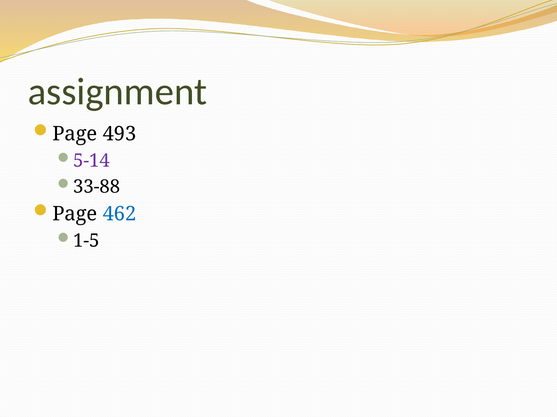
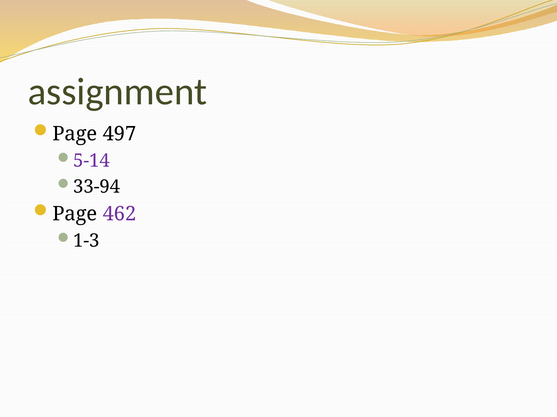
493: 493 -> 497
33-88: 33-88 -> 33-94
462 colour: blue -> purple
1-5: 1-5 -> 1-3
